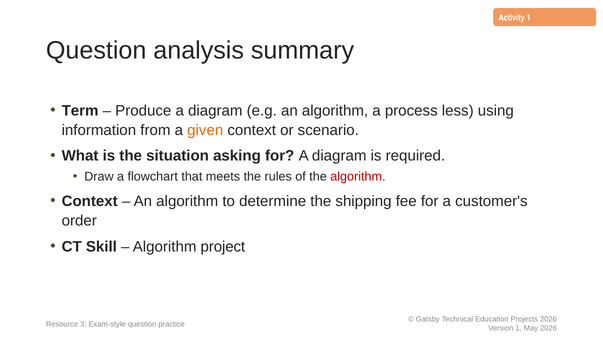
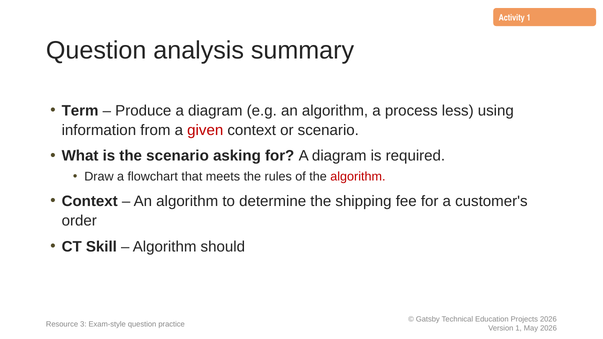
given colour: orange -> red
the situation: situation -> scenario
project: project -> should
